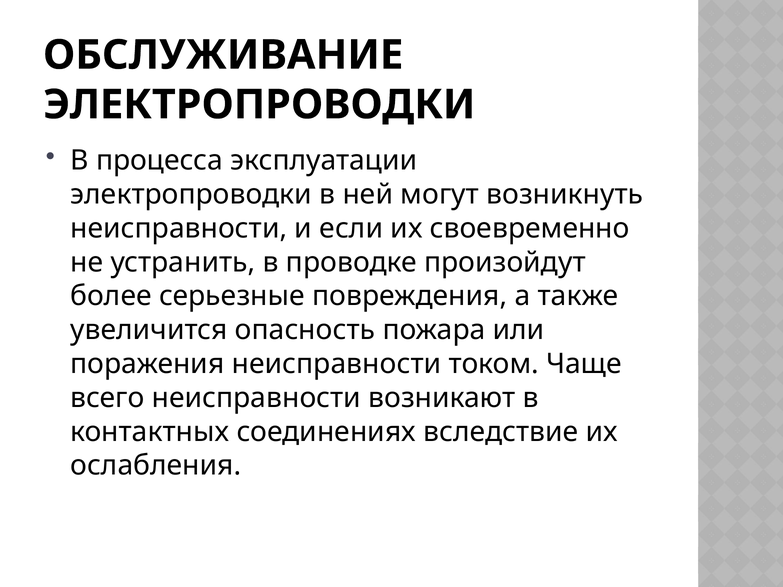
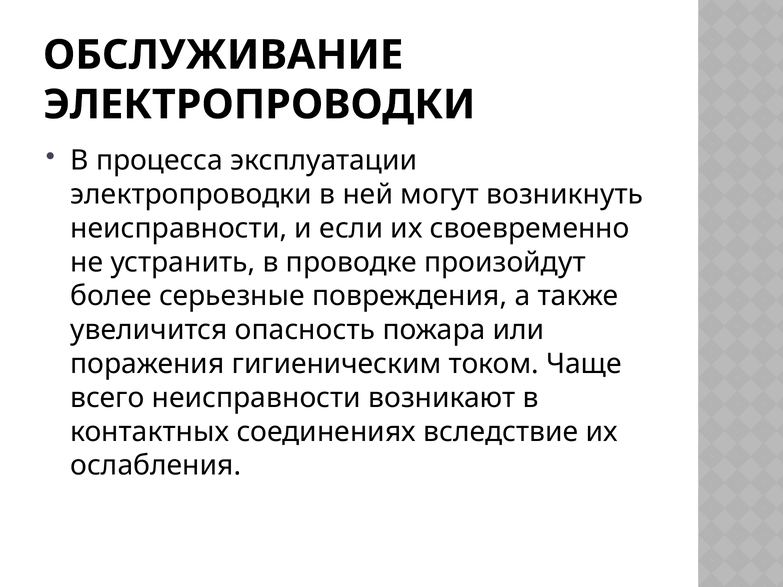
поражения неисправности: неисправности -> гигиеническим
